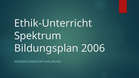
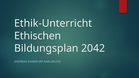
Spektrum: Spektrum -> Ethischen
2006: 2006 -> 2042
